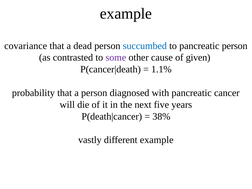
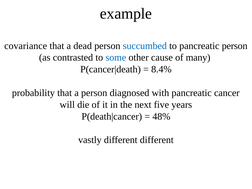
some colour: purple -> blue
given: given -> many
1.1%: 1.1% -> 8.4%
38%: 38% -> 48%
different example: example -> different
